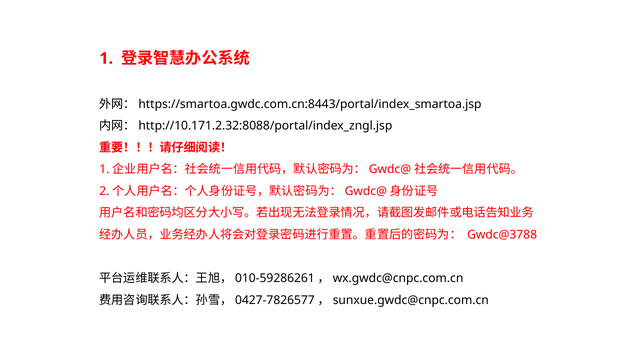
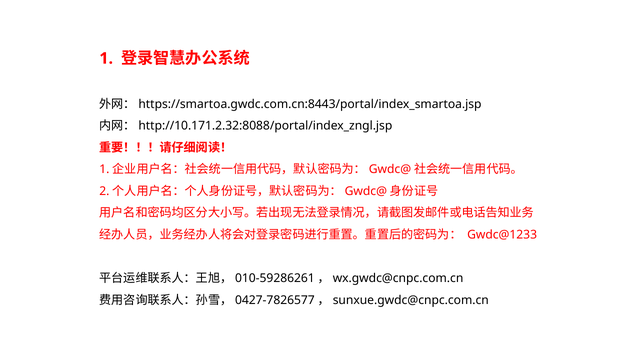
Gwdc@3788: Gwdc@3788 -> Gwdc@1233
